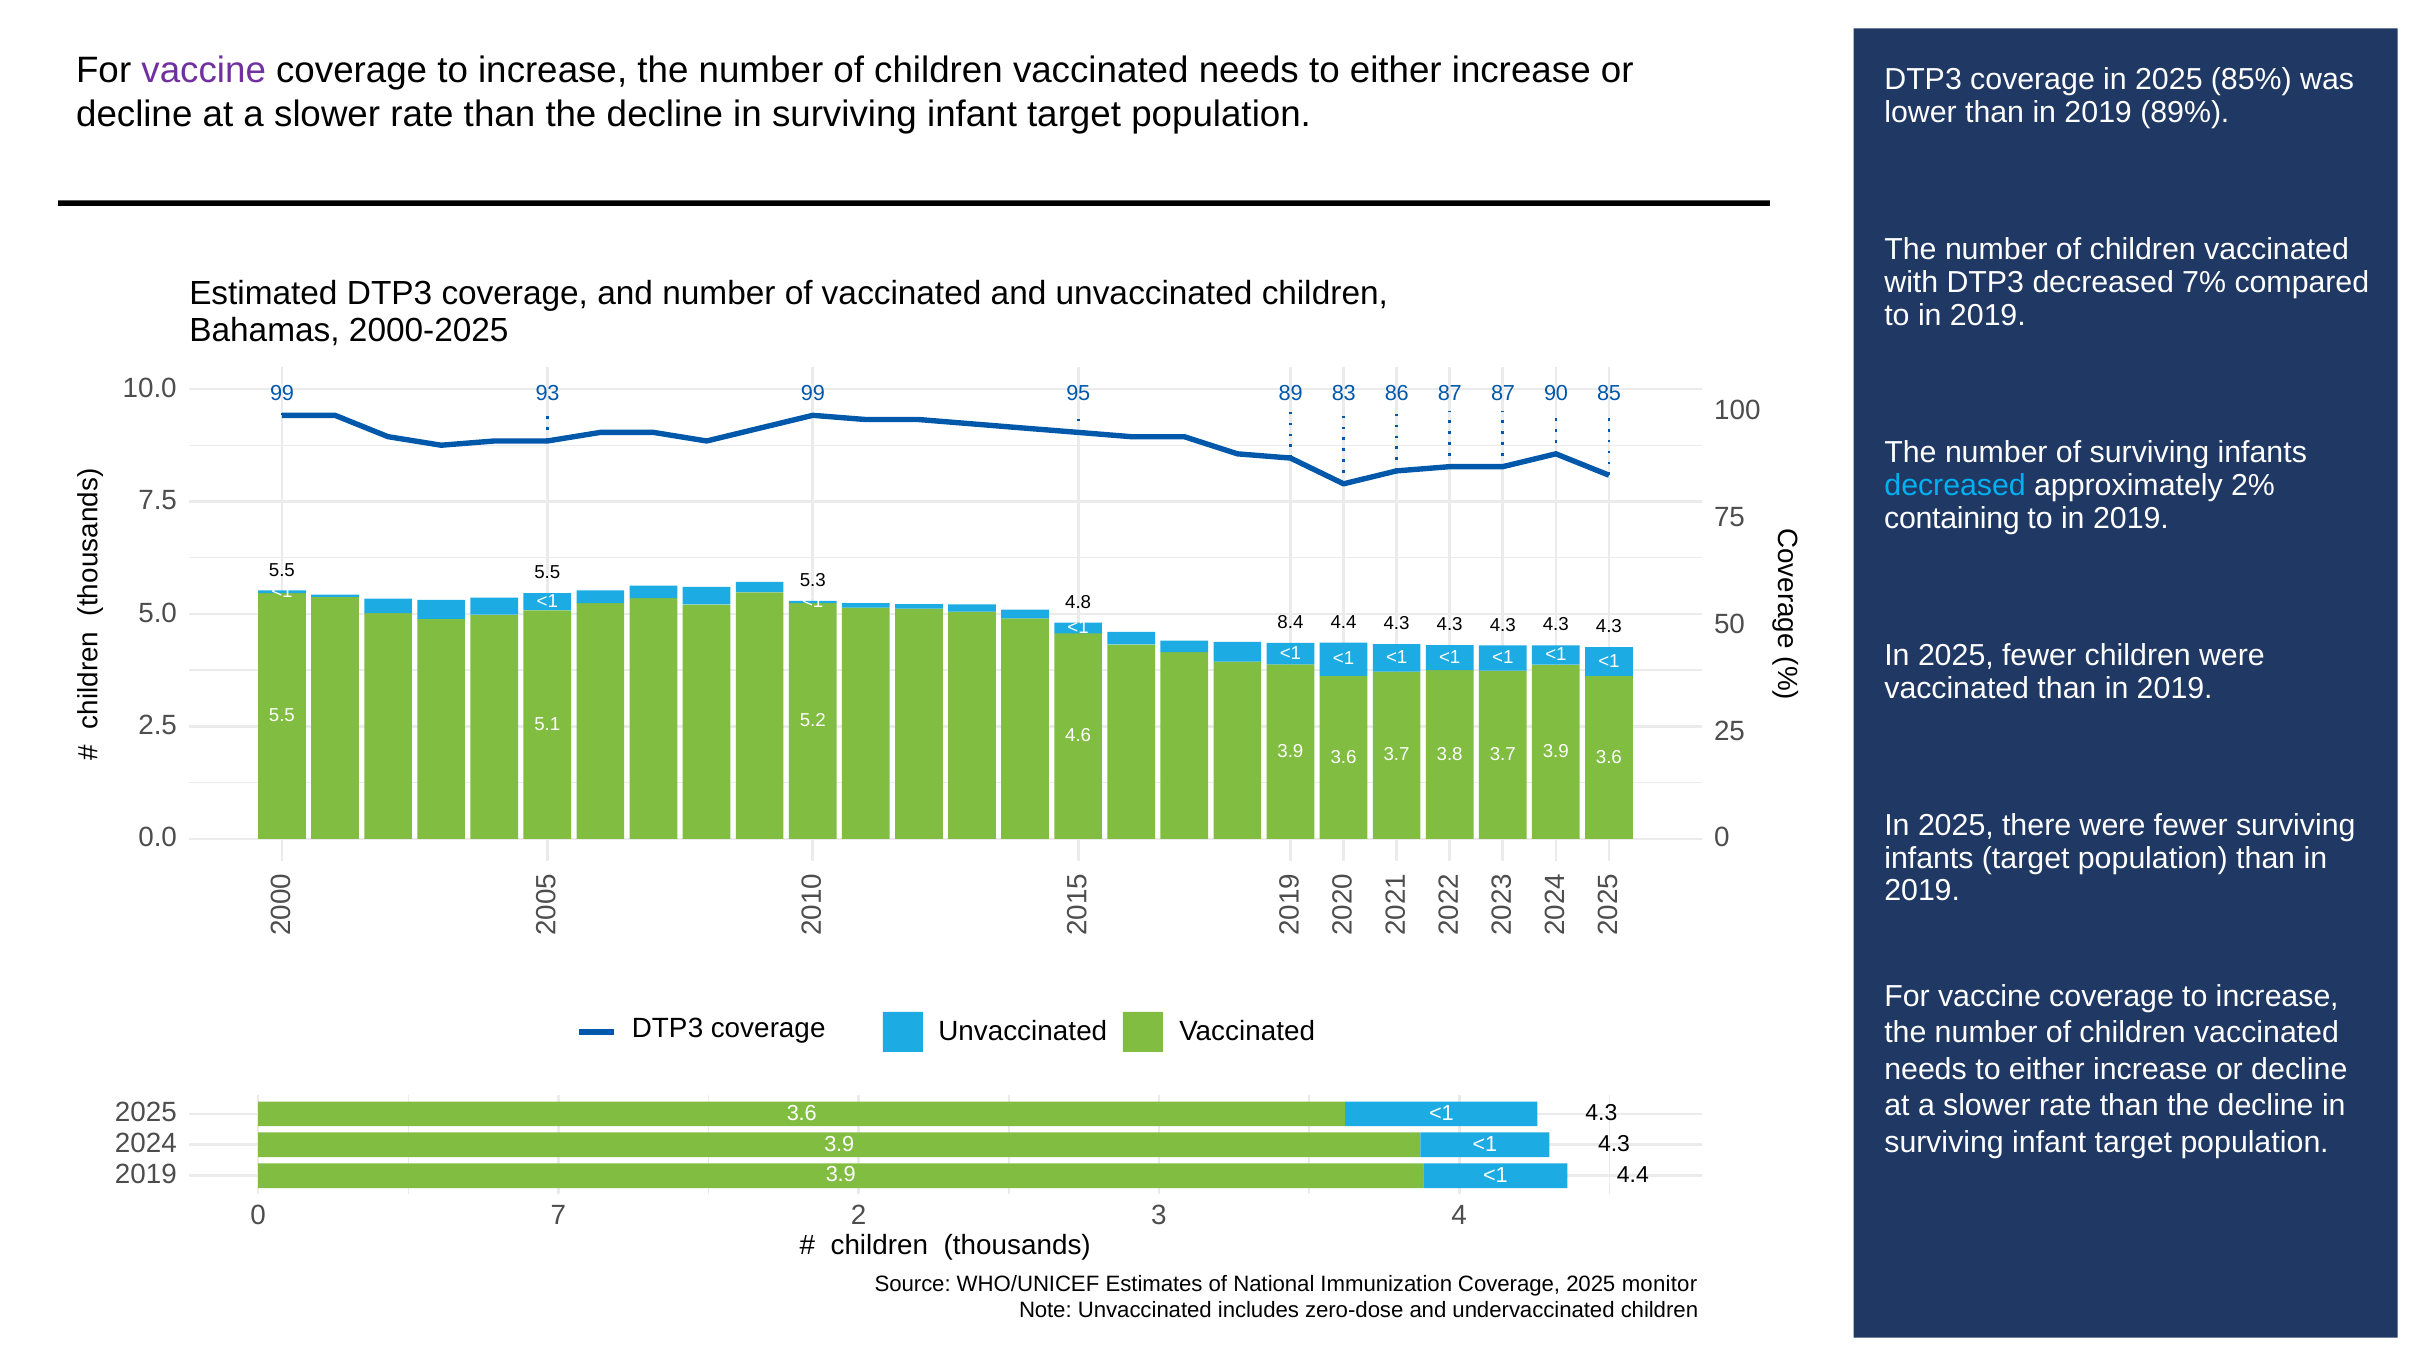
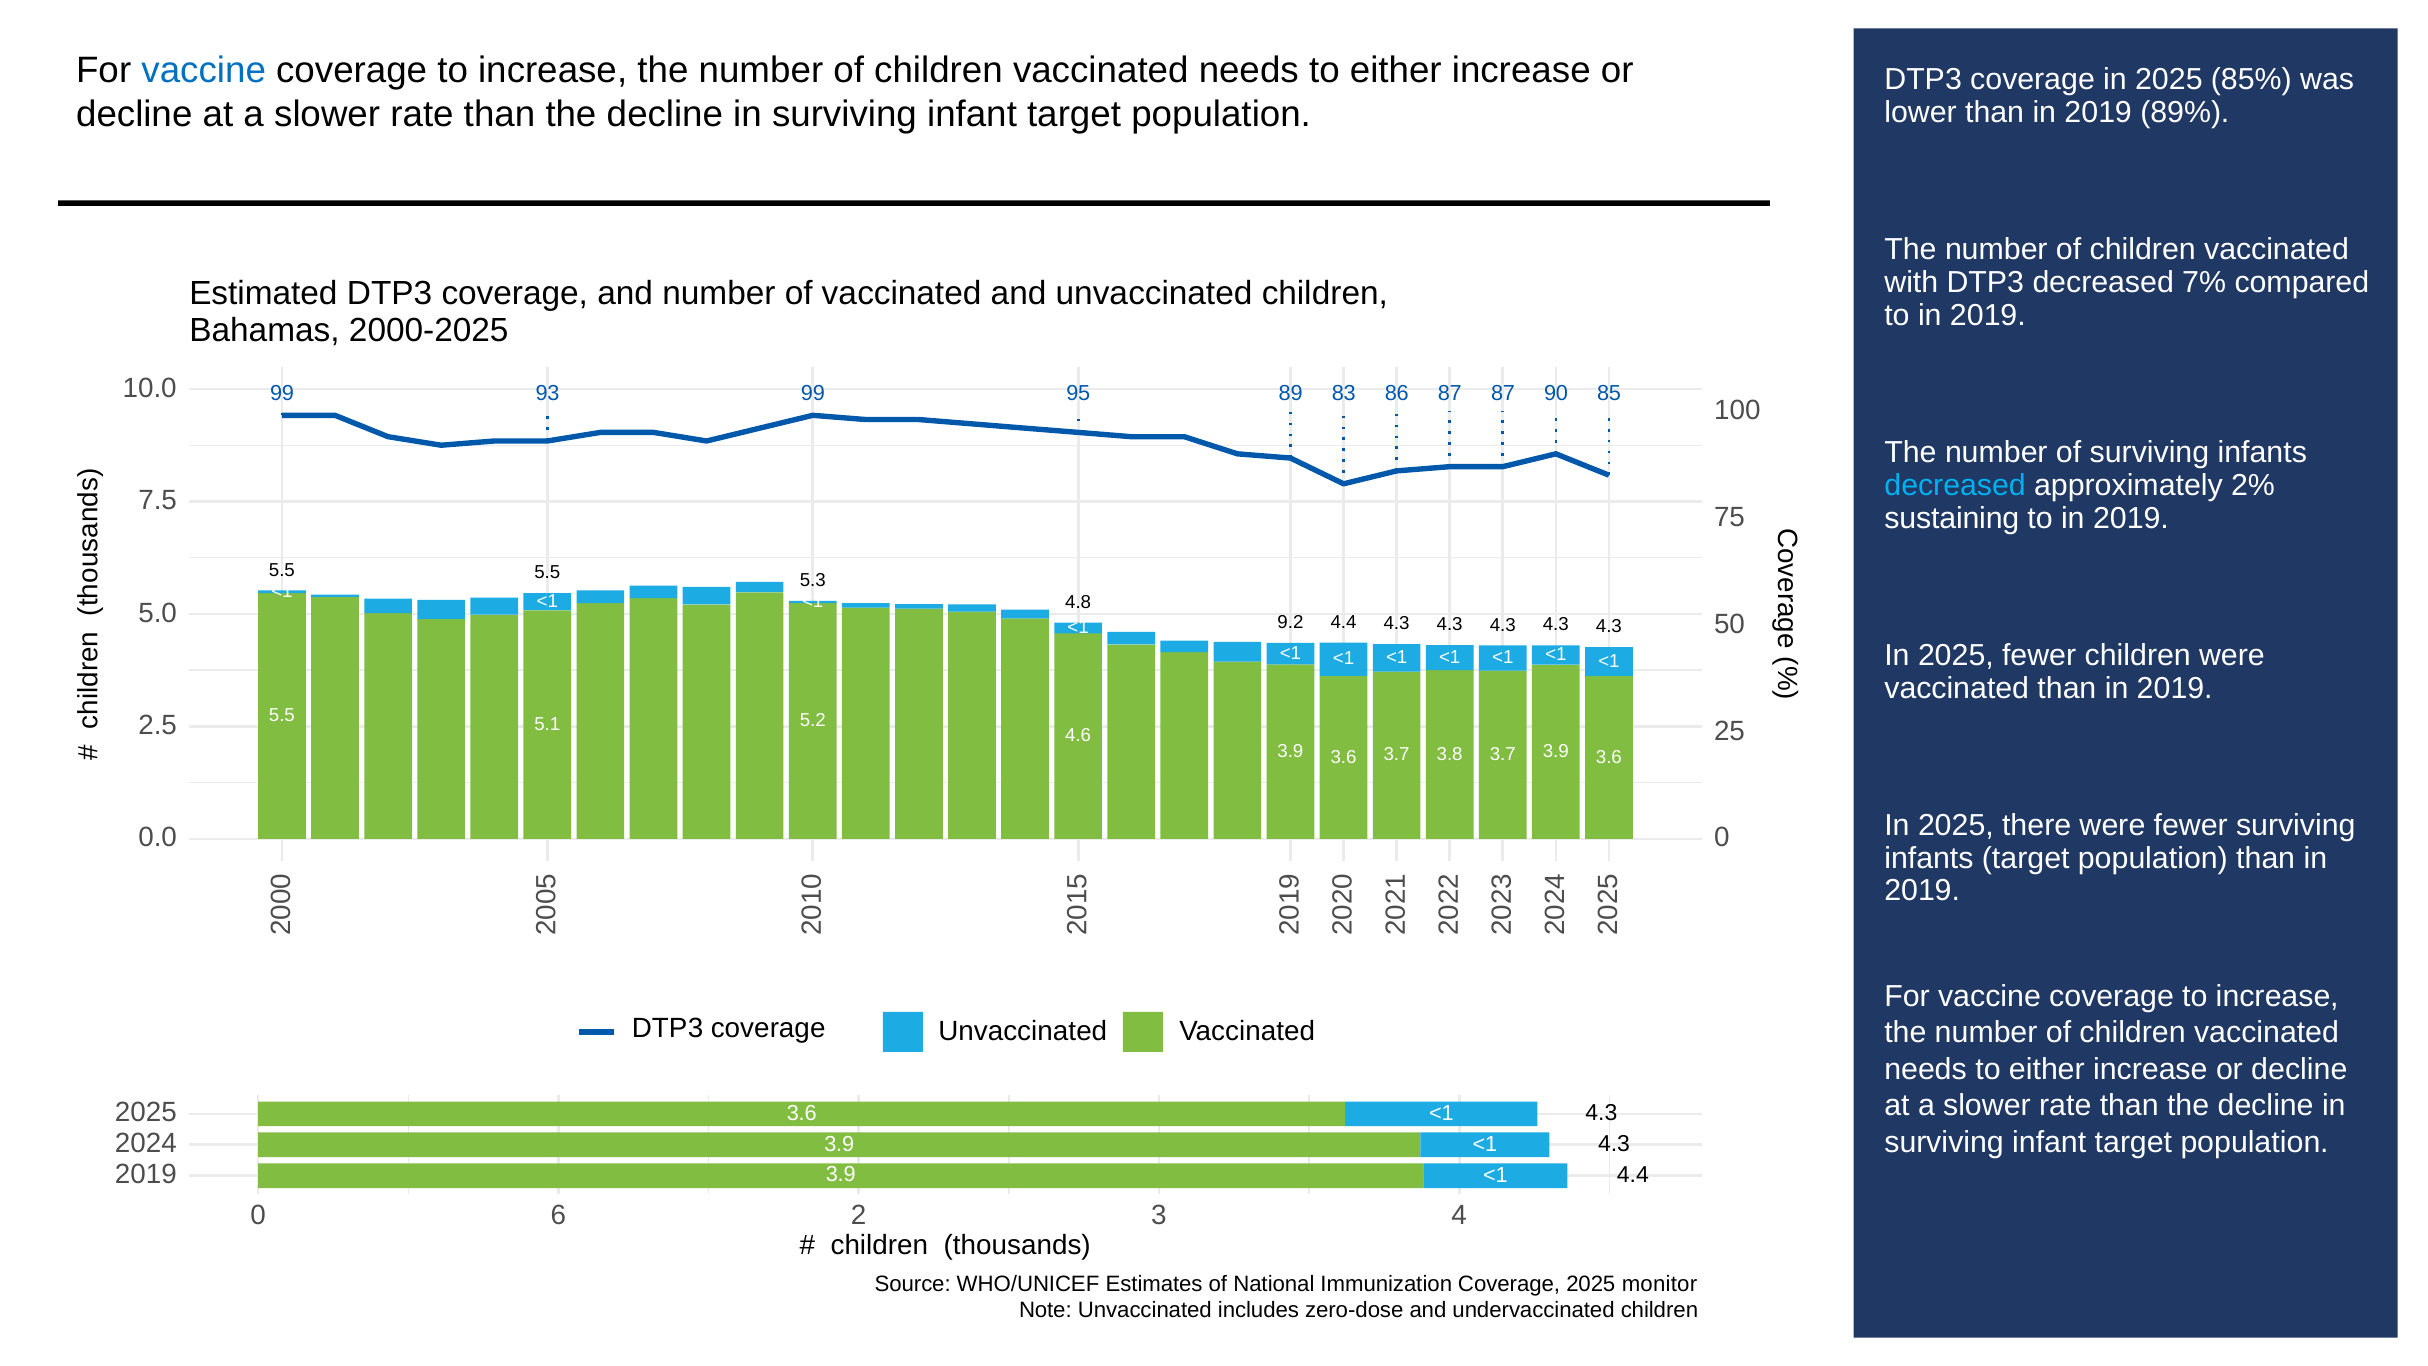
vaccine at (204, 70) colour: purple -> blue
containing: containing -> sustaining
8.4: 8.4 -> 9.2
7: 7 -> 6
